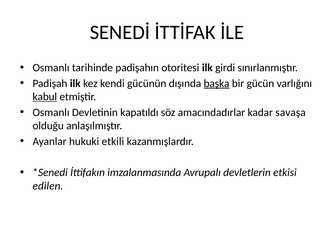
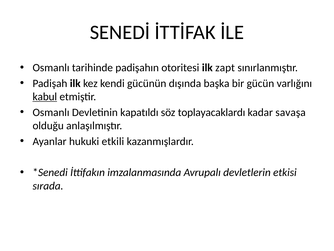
girdi: girdi -> zapt
başka underline: present -> none
amacındadırlar: amacındadırlar -> toplayacaklardı
edilen: edilen -> sırada
